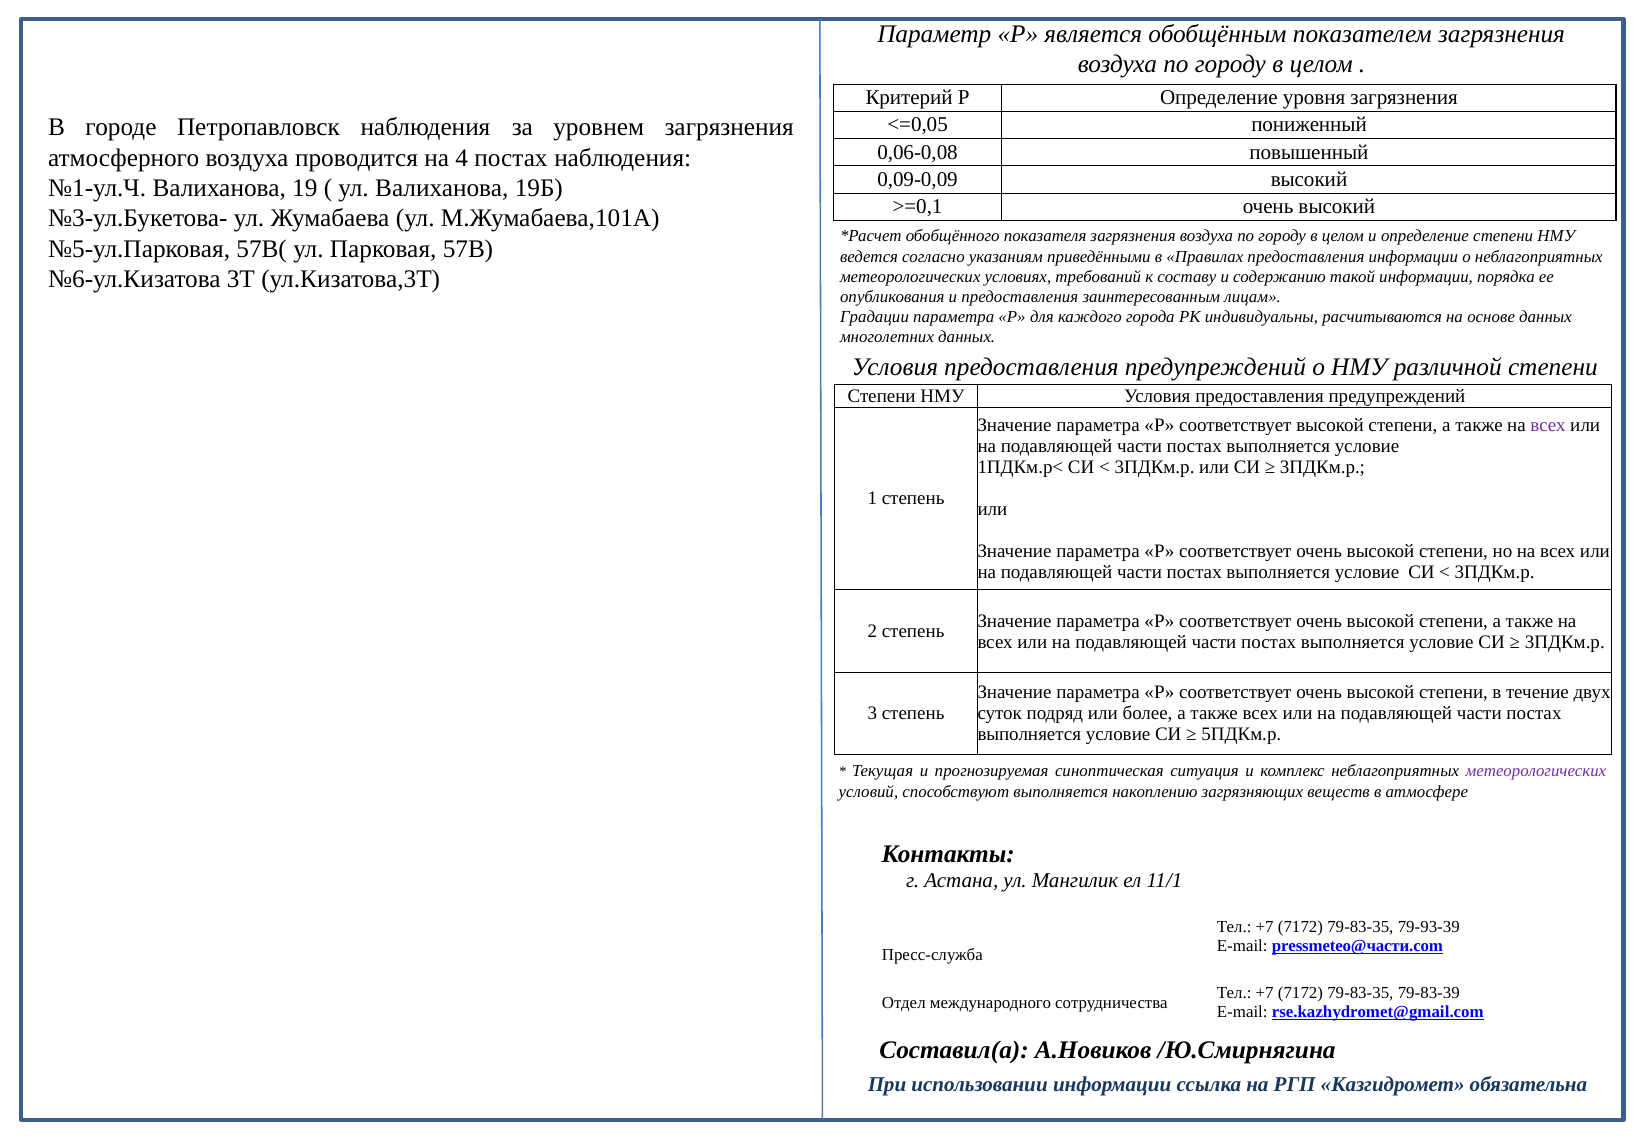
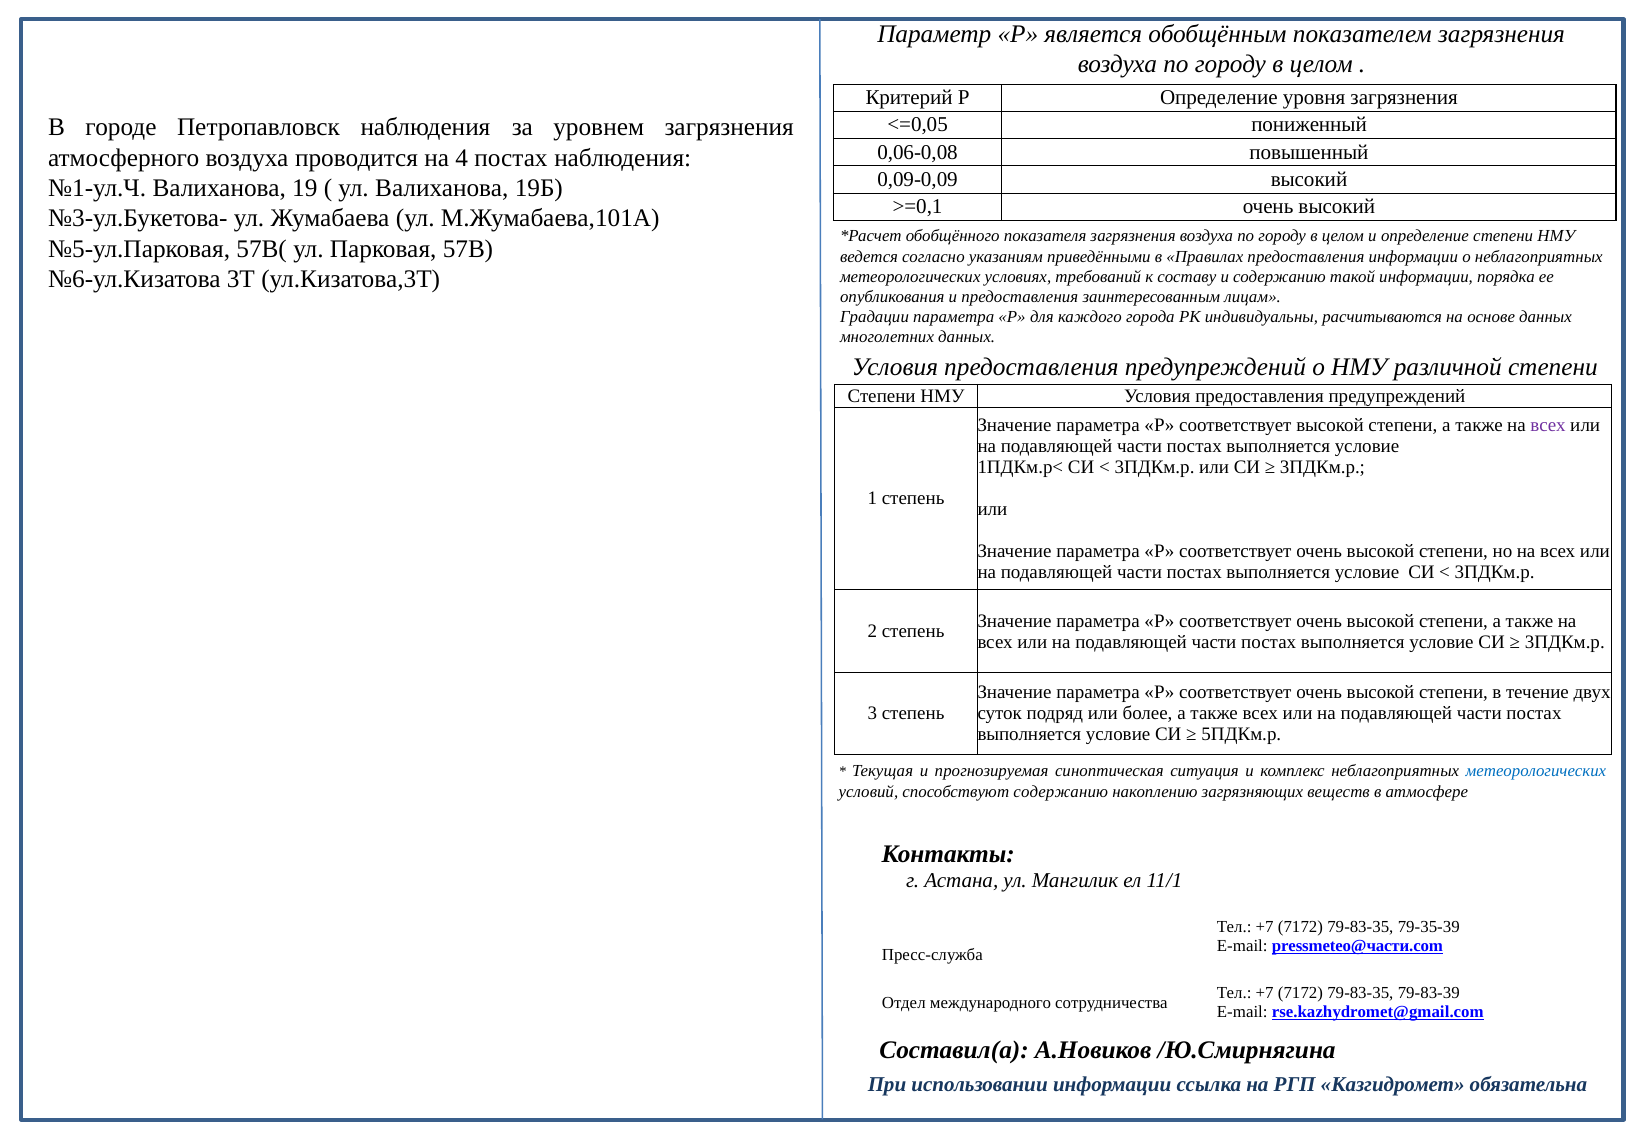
метеорологических at (1536, 771) colour: purple -> blue
способствуют выполняется: выполняется -> содержанию
79-93-39: 79-93-39 -> 79-35-39
